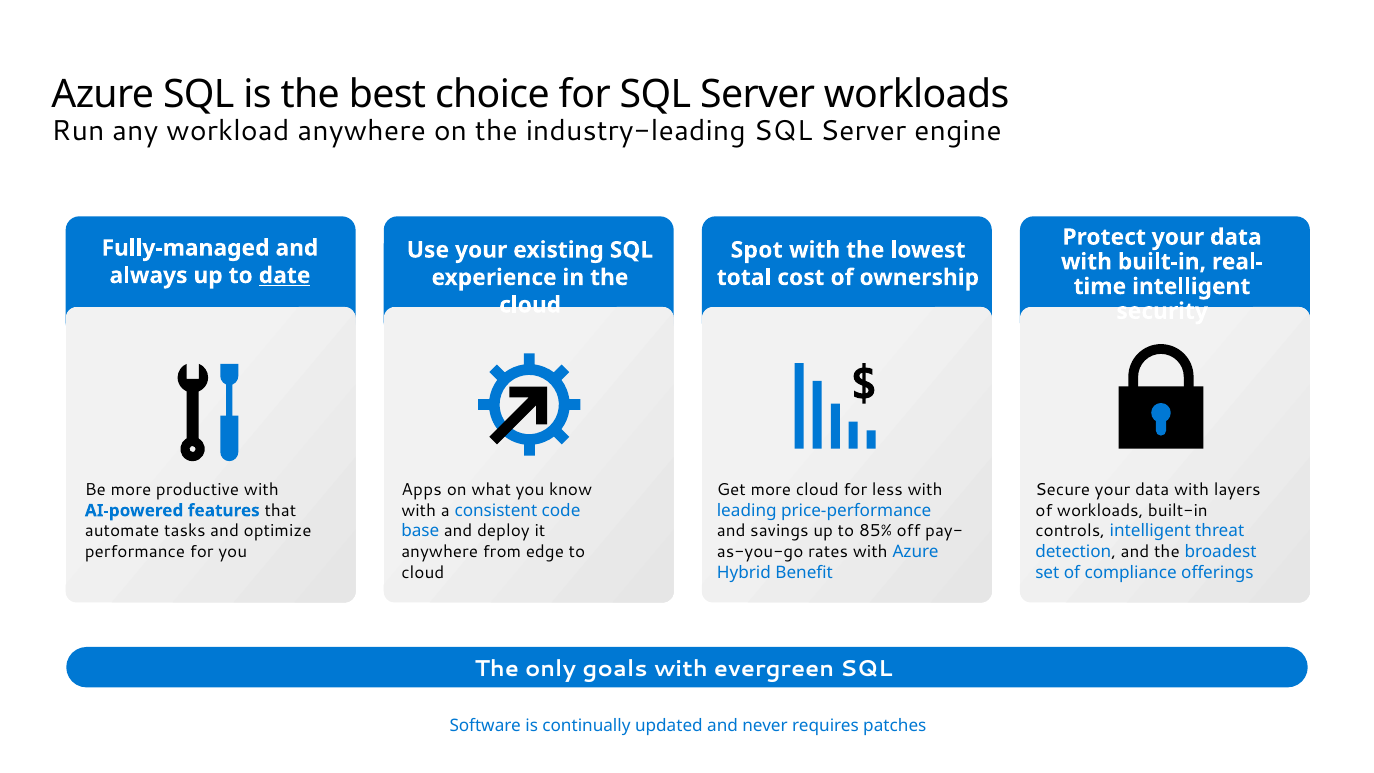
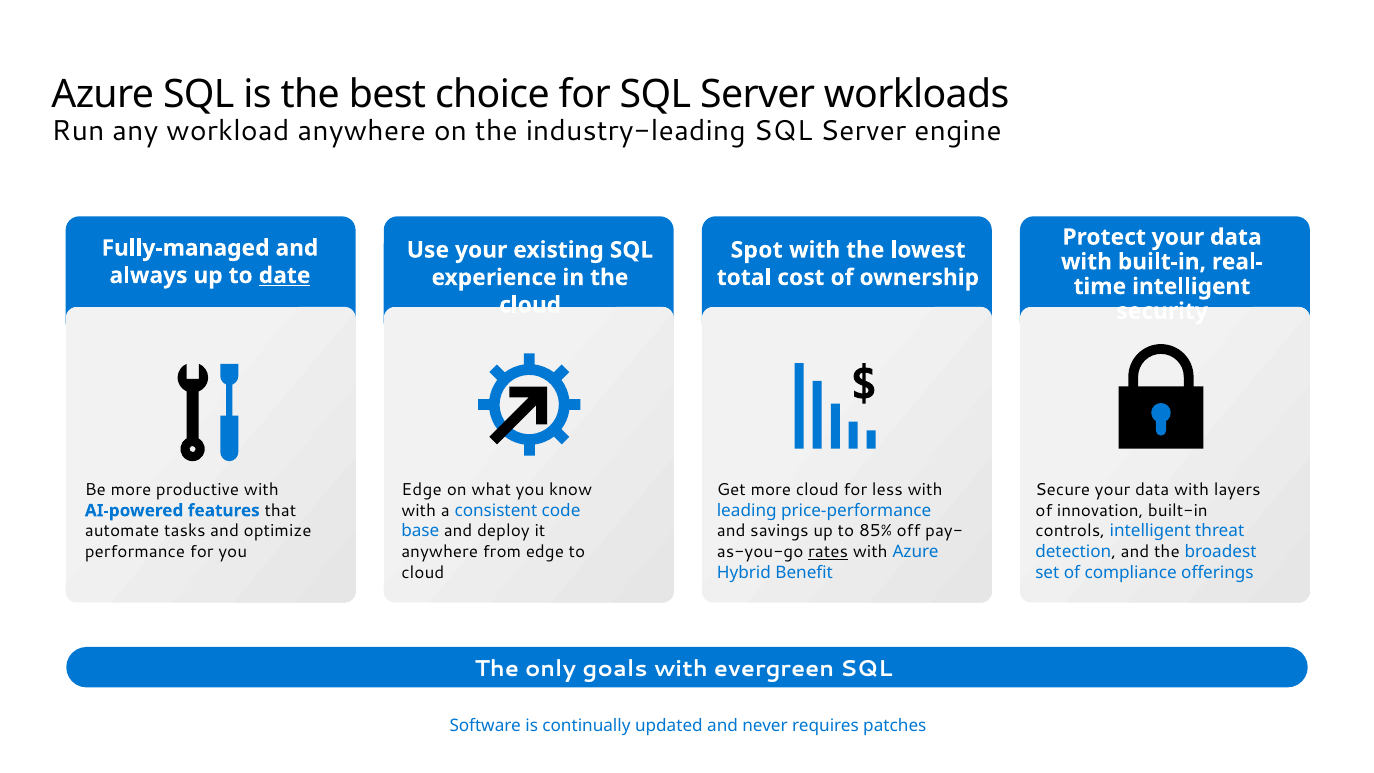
Apps at (422, 490): Apps -> Edge
of workloads: workloads -> innovation
rates underline: none -> present
